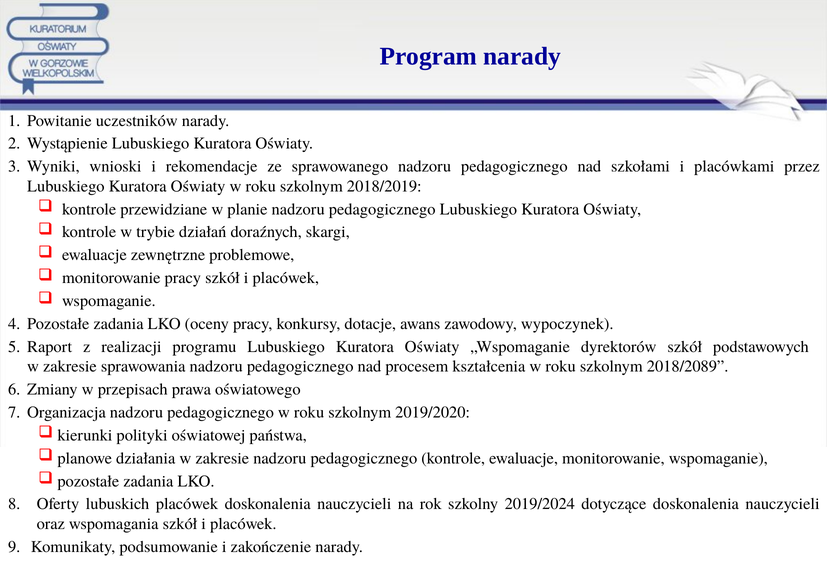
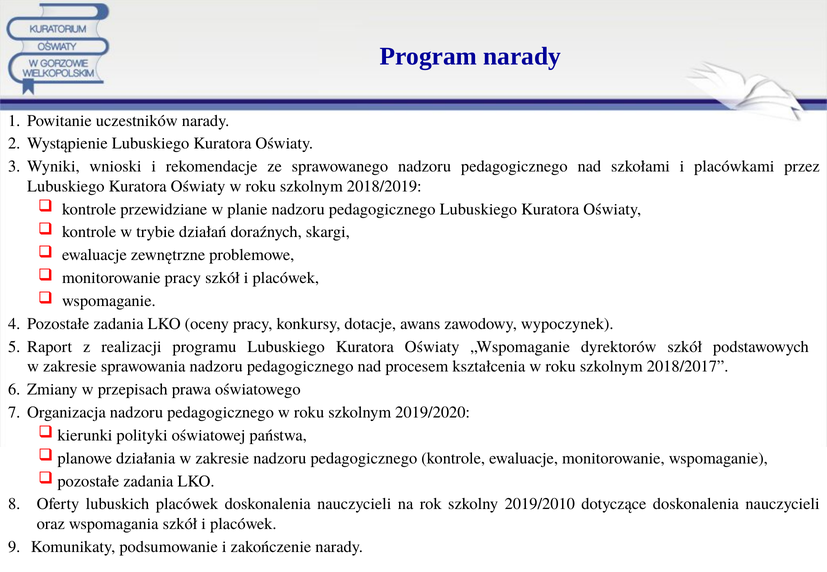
2018/2089: 2018/2089 -> 2018/2017
2019/2024: 2019/2024 -> 2019/2010
